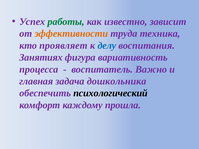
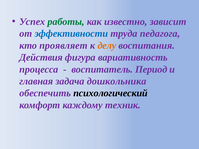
эффективности colour: orange -> blue
техника: техника -> педагога
делу colour: blue -> orange
Занятиях: Занятиях -> Действия
Важно: Важно -> Период
прошла: прошла -> техник
